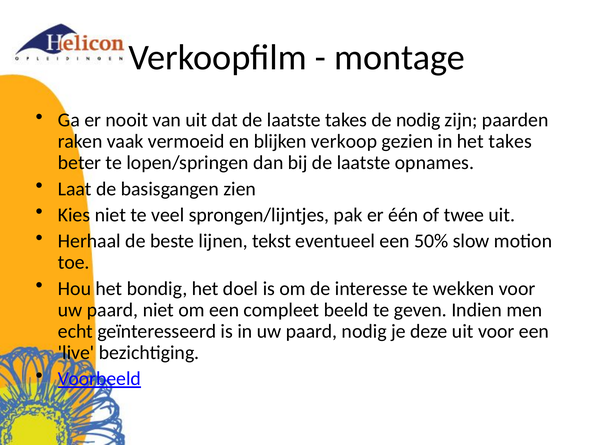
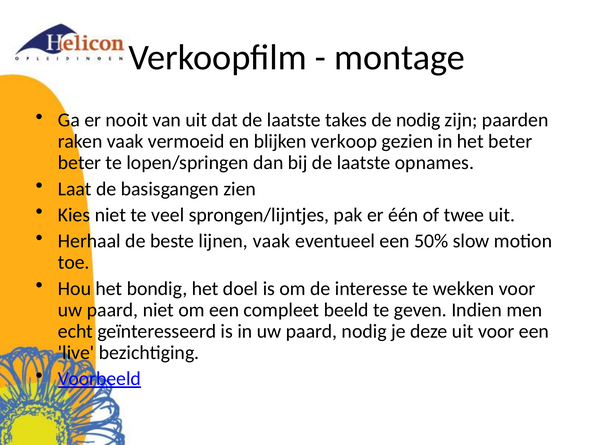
het takes: takes -> beter
lijnen tekst: tekst -> vaak
